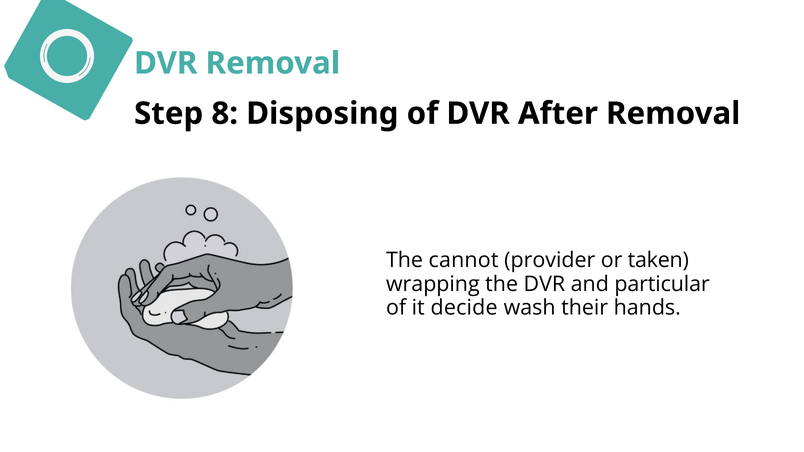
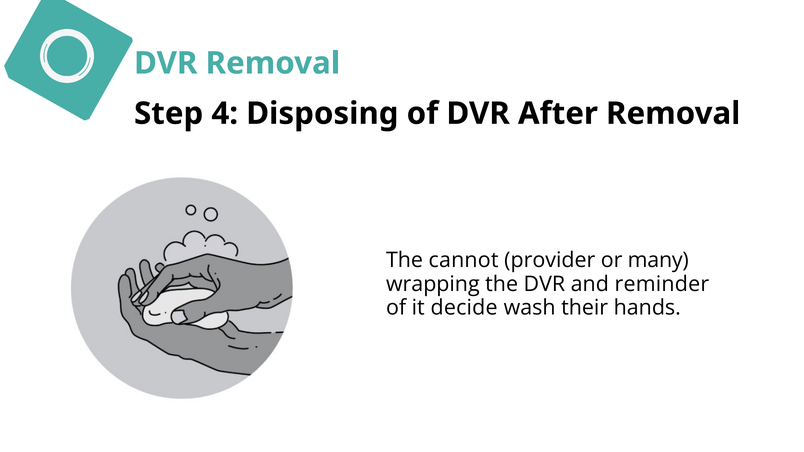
8: 8 -> 4
taken: taken -> many
particular: particular -> reminder
